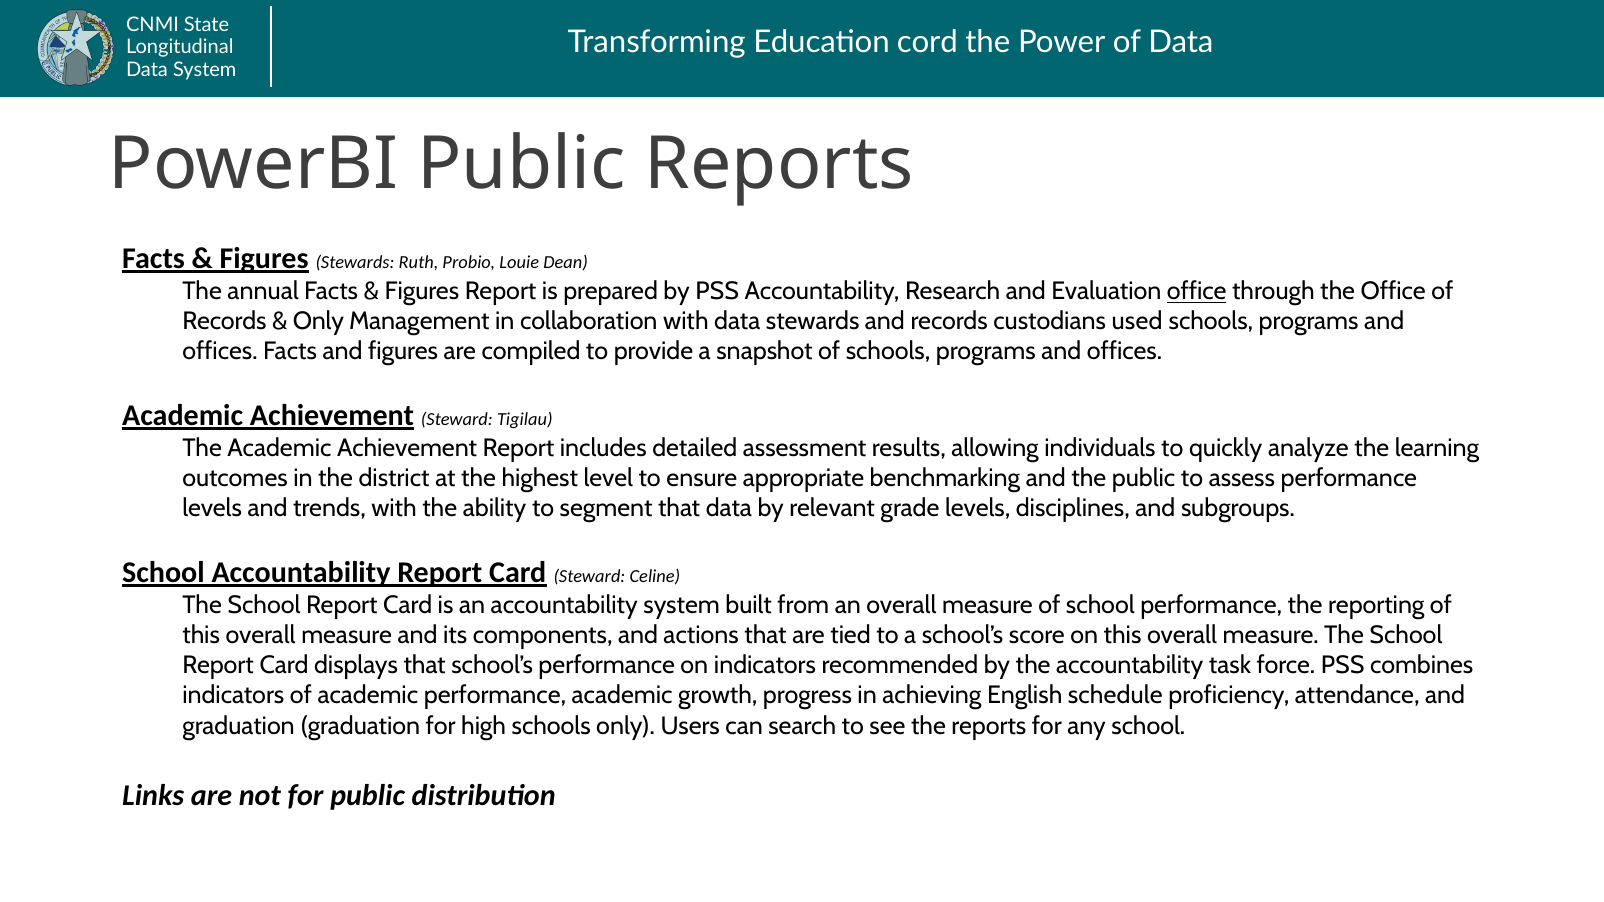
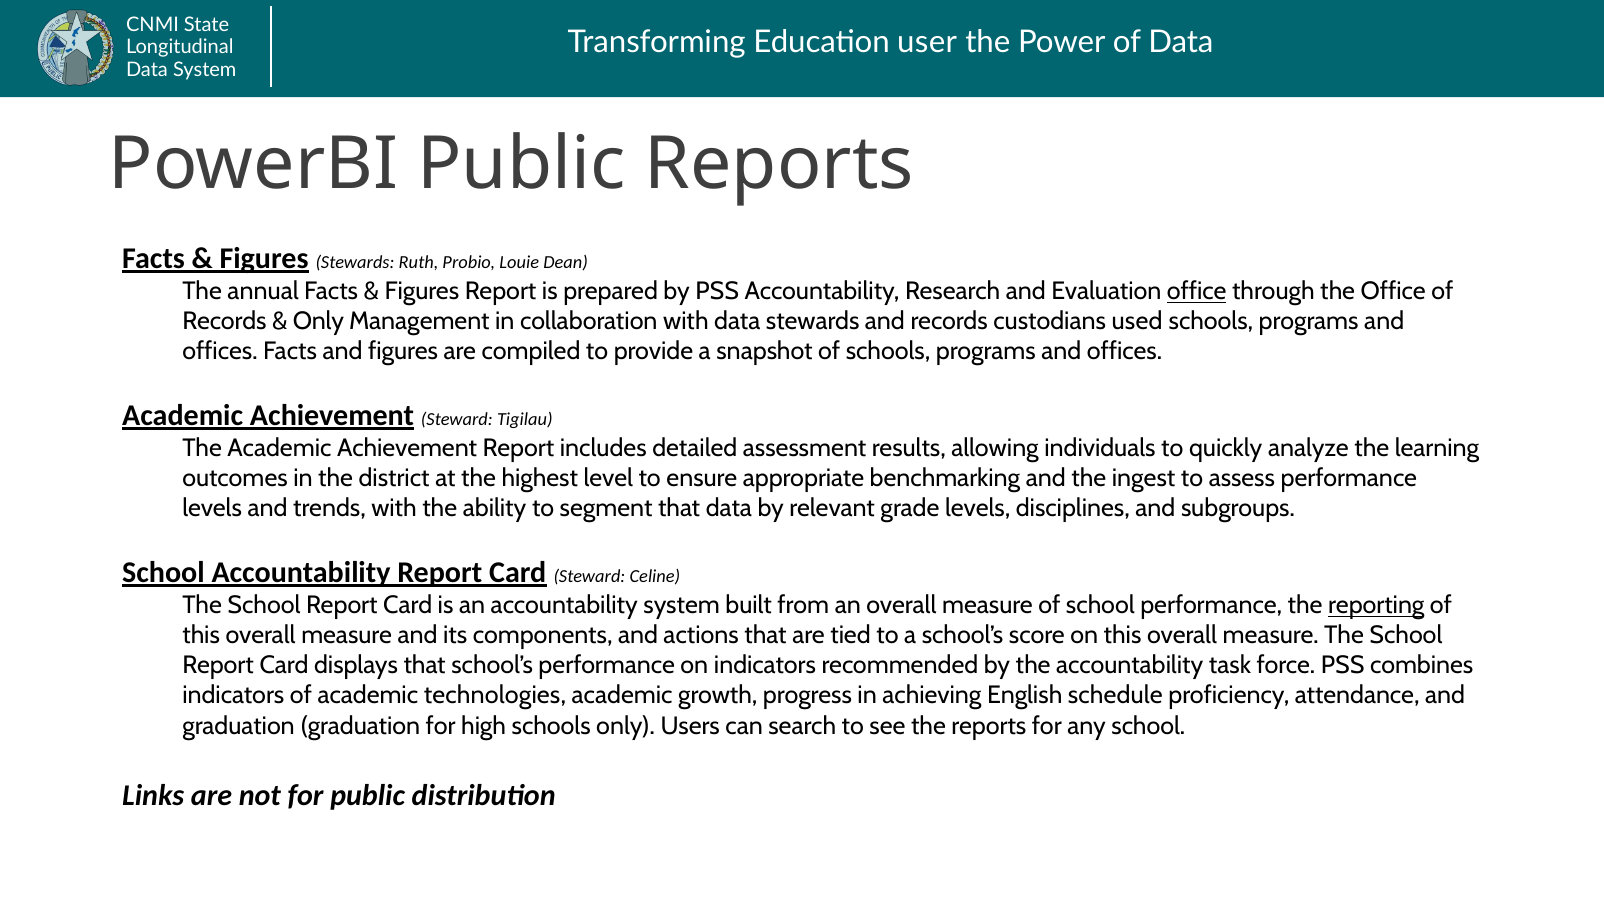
cord: cord -> user
the public: public -> ingest
reporting underline: none -> present
academic performance: performance -> technologies
